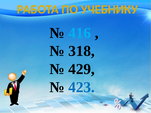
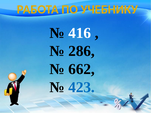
416 colour: light blue -> white
318: 318 -> 286
429: 429 -> 662
